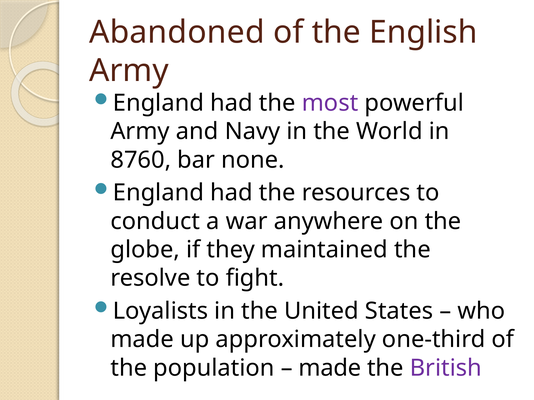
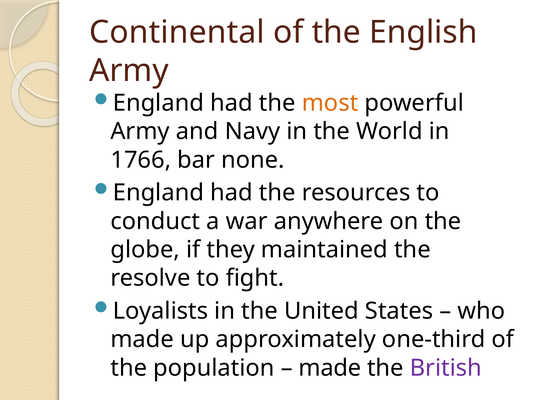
Abandoned: Abandoned -> Continental
most colour: purple -> orange
8760: 8760 -> 1766
